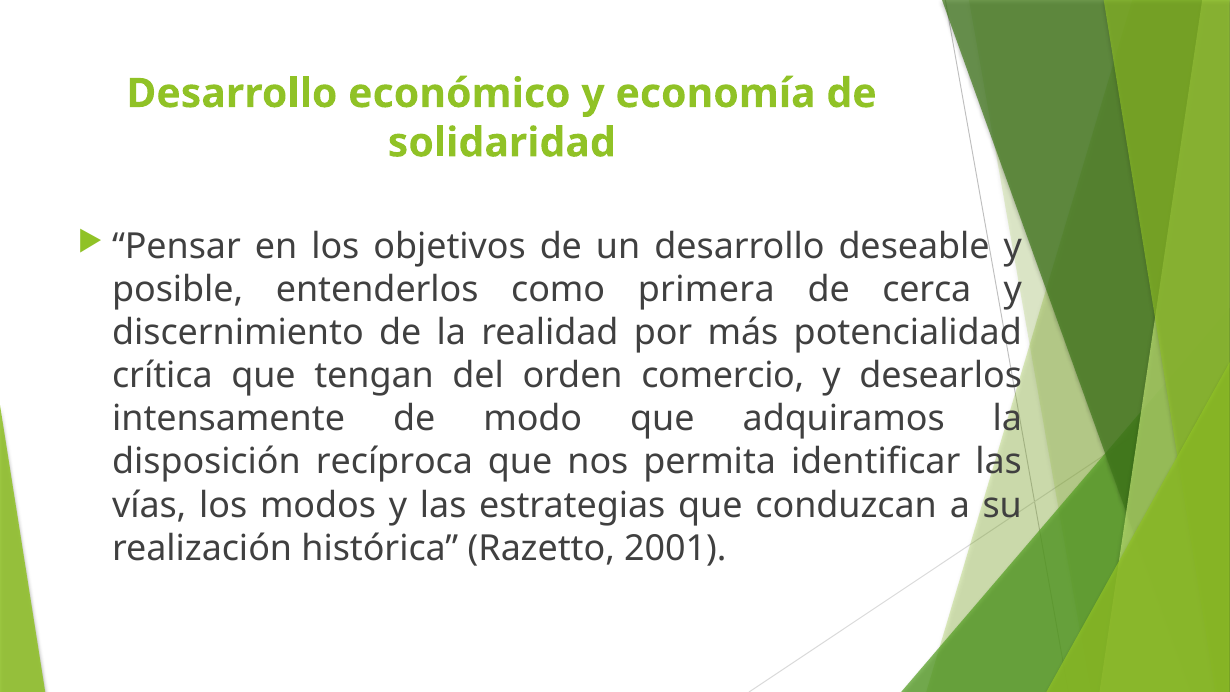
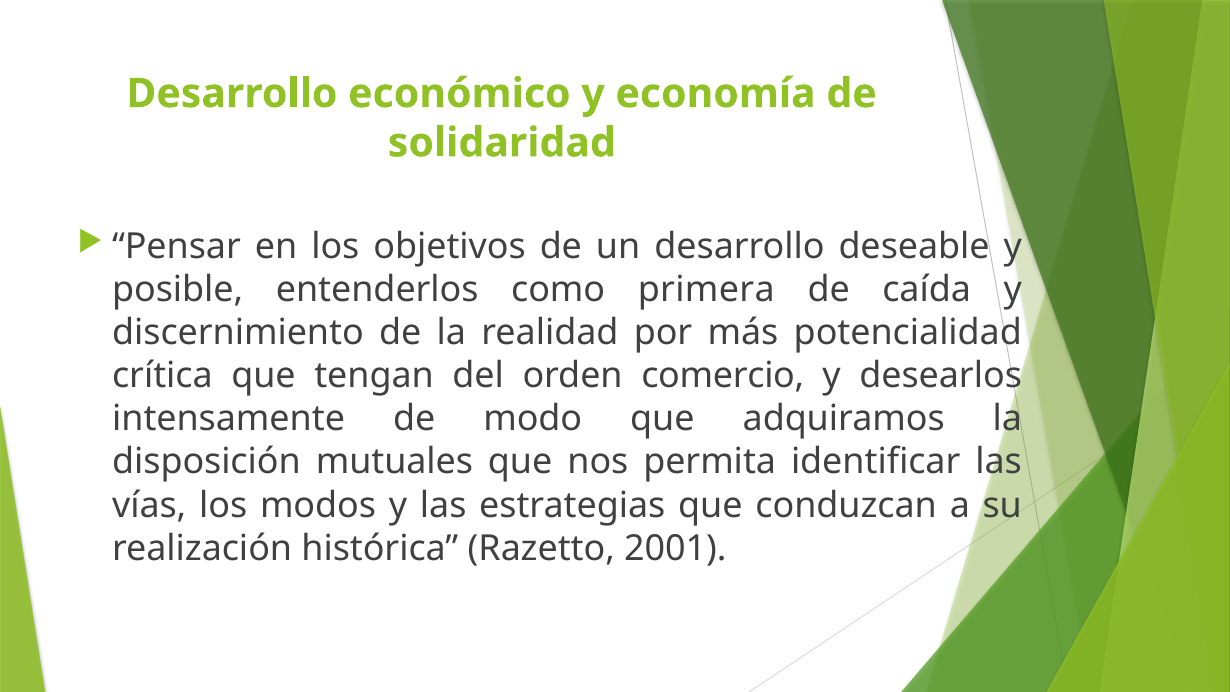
cerca: cerca -> caída
recíproca: recíproca -> mutuales
